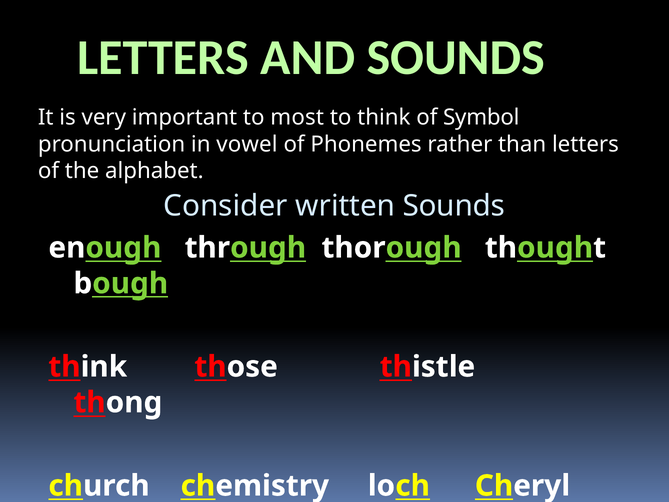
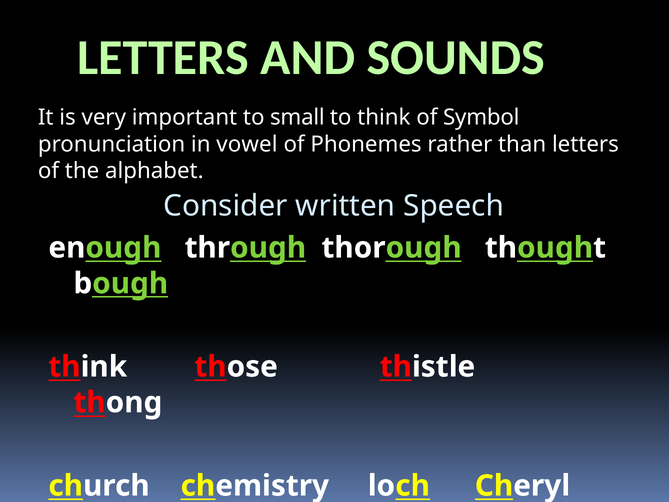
most: most -> small
written Sounds: Sounds -> Speech
